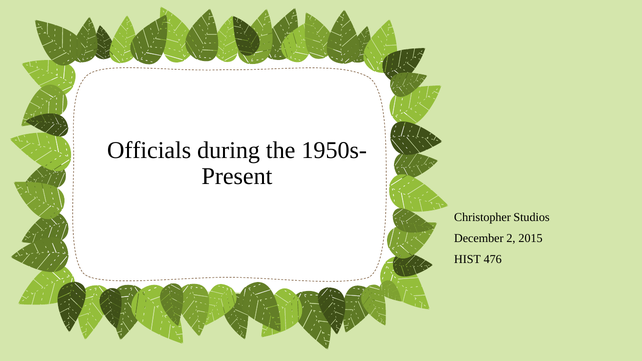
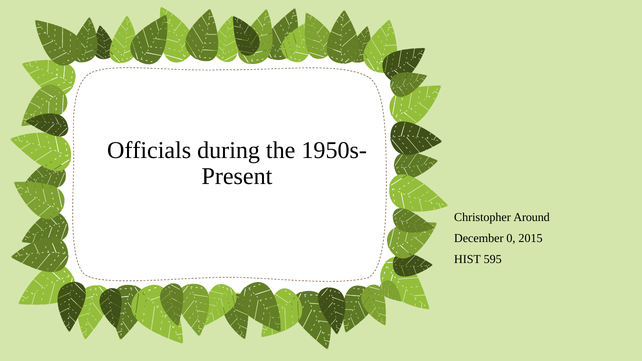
Studios: Studios -> Around
2: 2 -> 0
476: 476 -> 595
